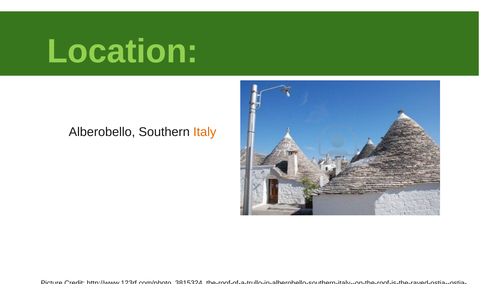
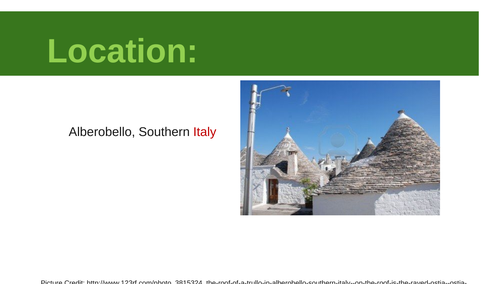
Italy colour: orange -> red
